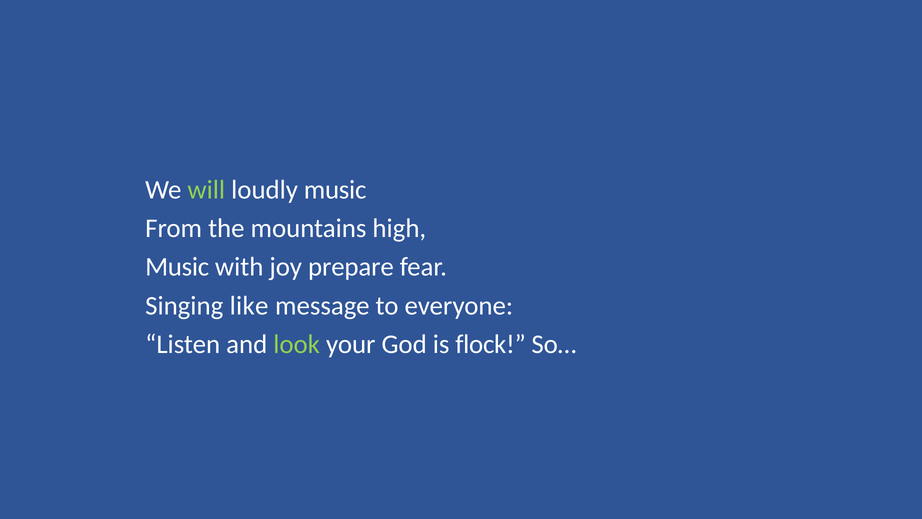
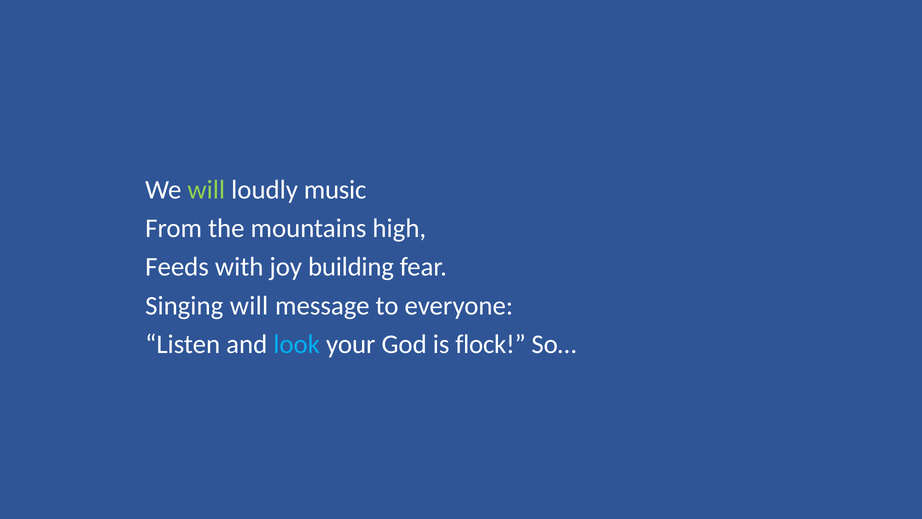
Music at (177, 267): Music -> Feeds
prepare: prepare -> building
Singing like: like -> will
look colour: light green -> light blue
